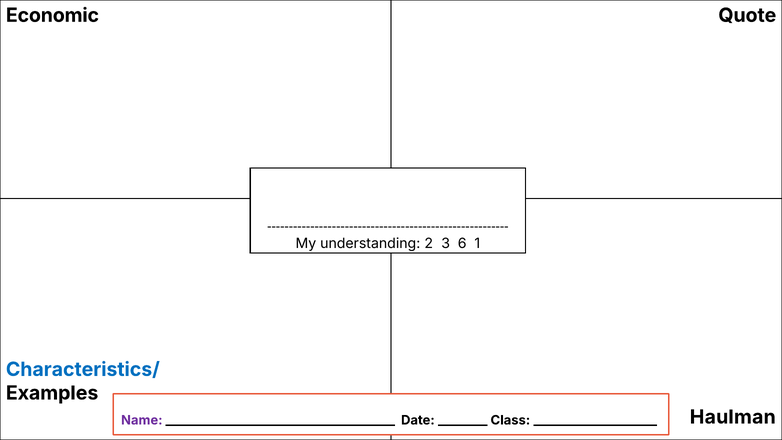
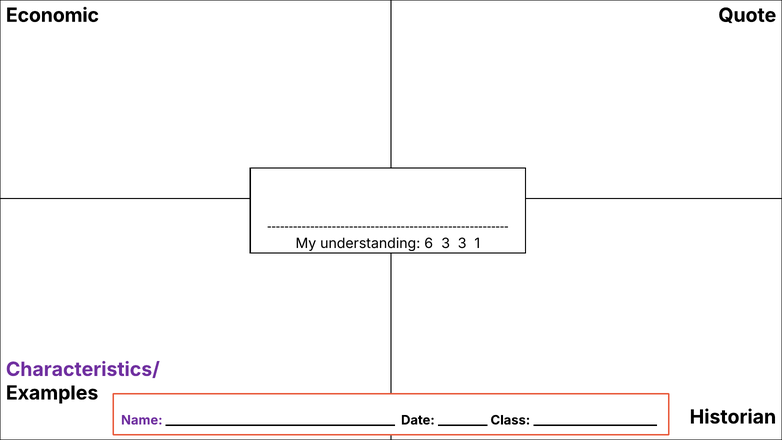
2: 2 -> 6
3 6: 6 -> 3
Characteristics/ colour: blue -> purple
Haulman: Haulman -> Historian
